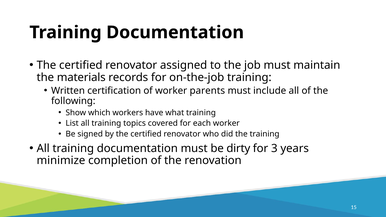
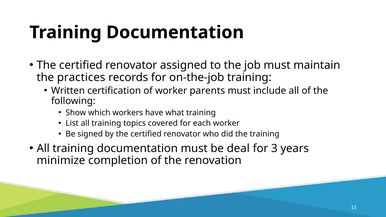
materials: materials -> practices
dirty: dirty -> deal
